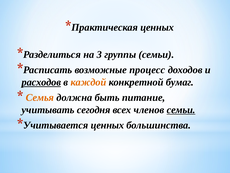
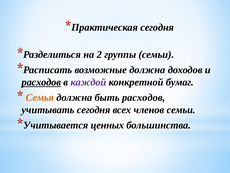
ценных at (157, 27): ценных -> сегодня
3: 3 -> 2
возможные процесс: процесс -> должна
каждой colour: orange -> purple
быть питание: питание -> расходов
семьи at (181, 110) underline: present -> none
